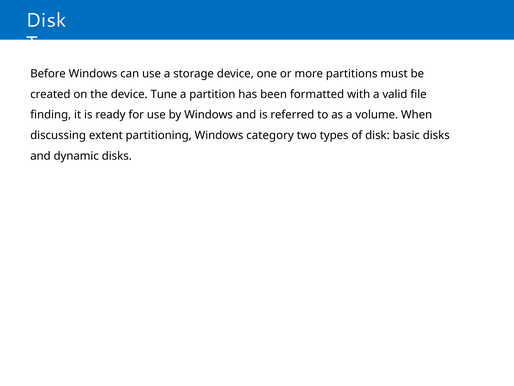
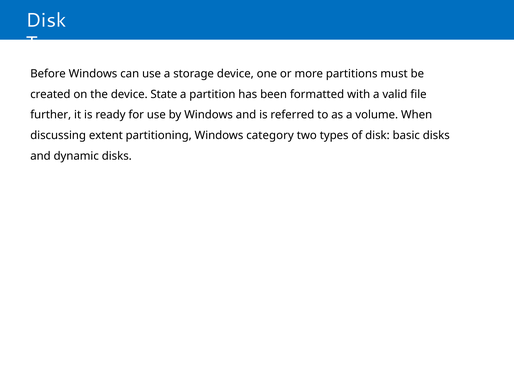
Tune: Tune -> State
finding: finding -> further
